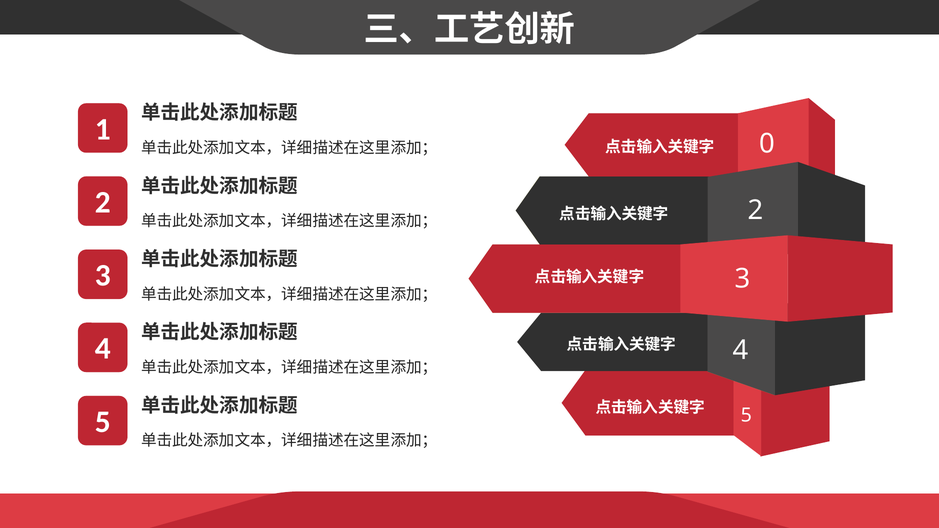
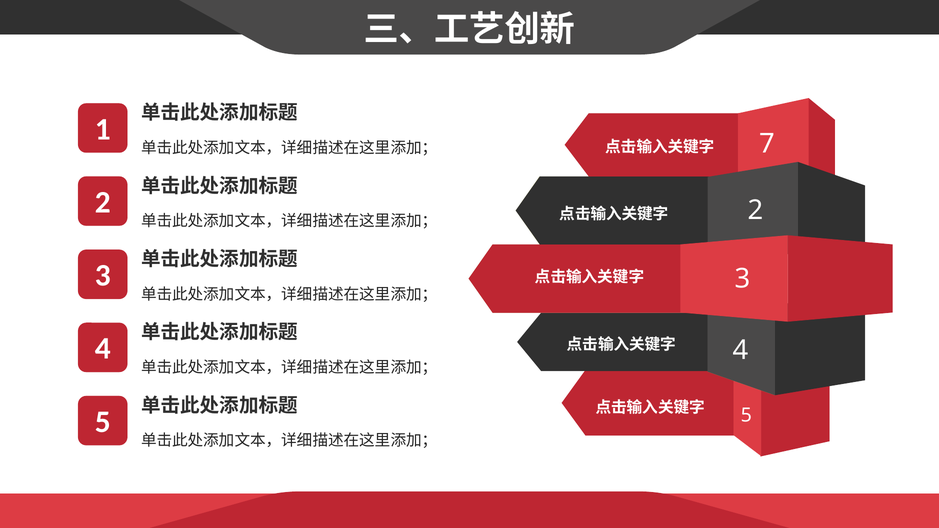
0: 0 -> 7
